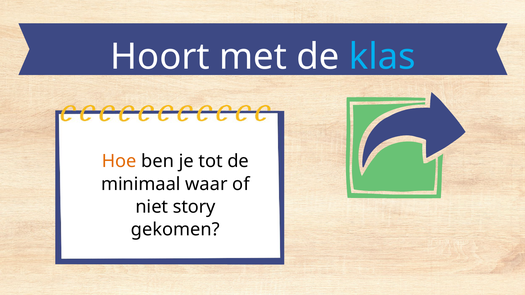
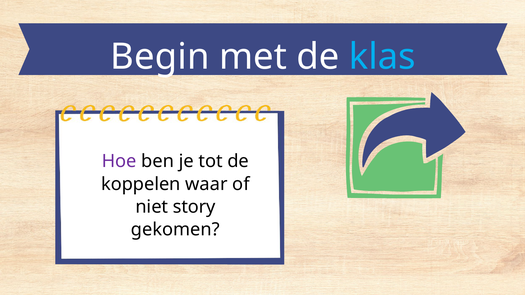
Hoort: Hoort -> Begin
Hoe colour: orange -> purple
minimaal: minimaal -> koppelen
